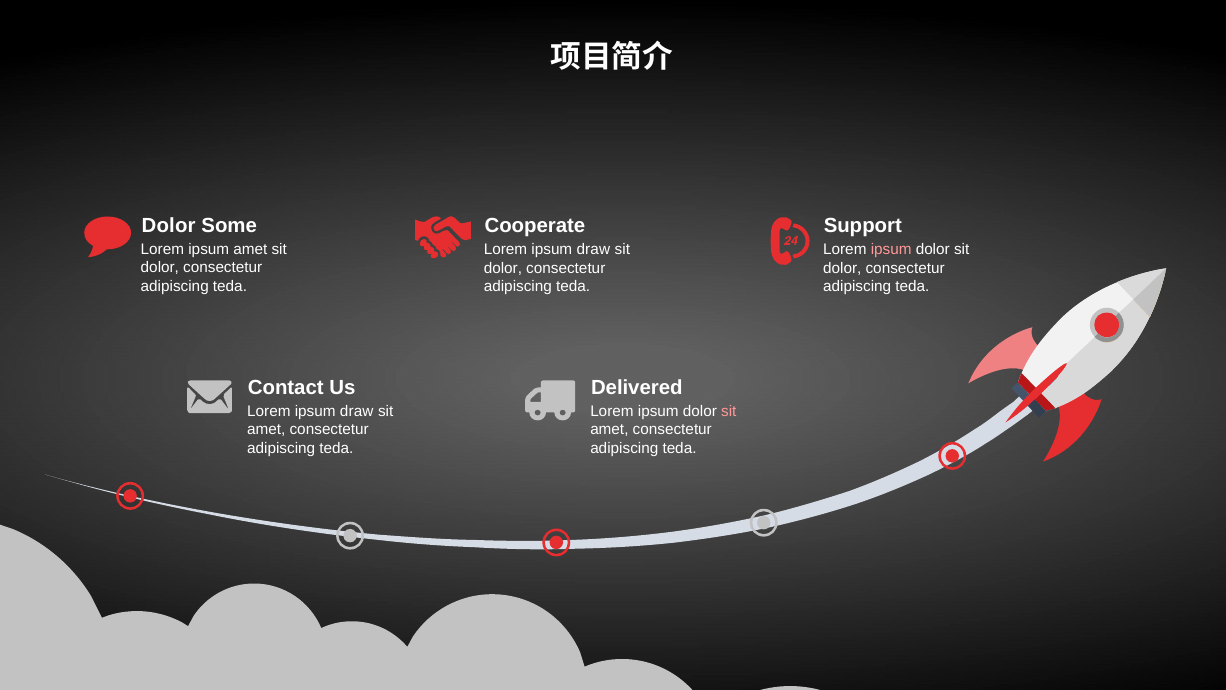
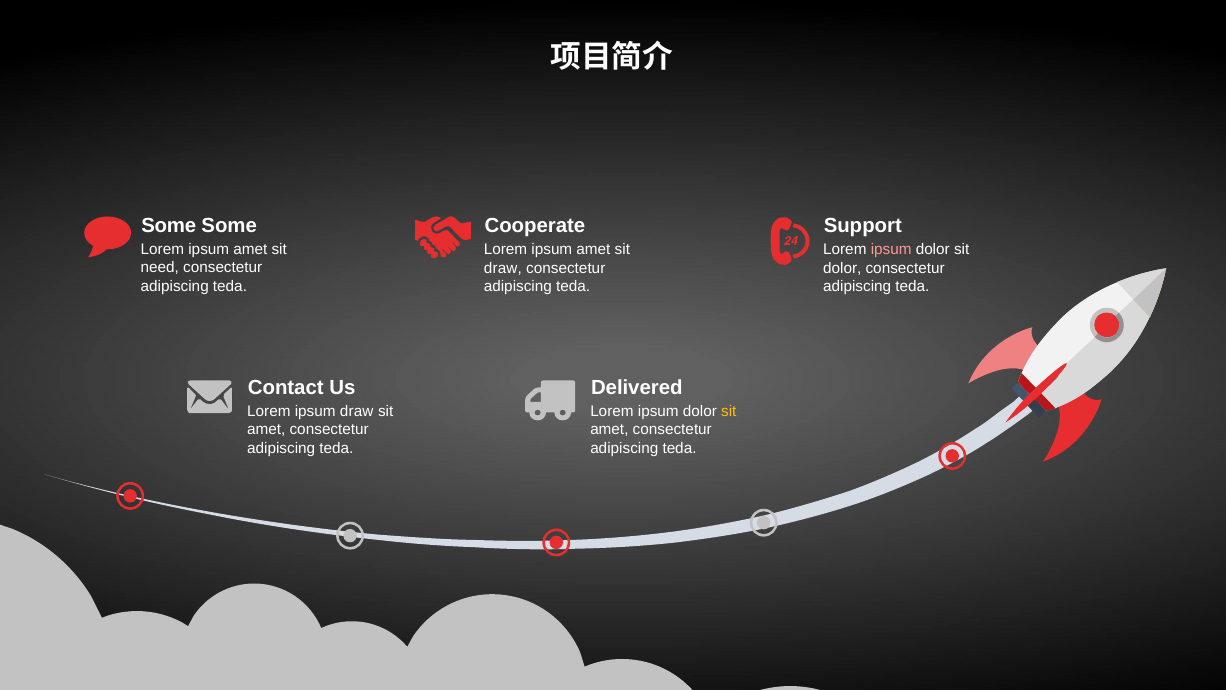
Dolor at (169, 226): Dolor -> Some
draw at (593, 249): draw -> amet
dolor at (160, 268): dolor -> need
dolor at (503, 268): dolor -> draw
sit at (729, 411) colour: pink -> yellow
